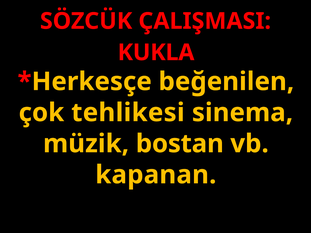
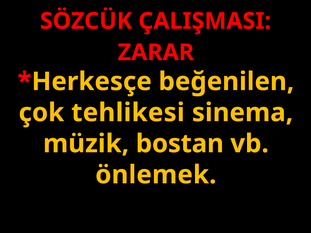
KUKLA: KUKLA -> ZARAR
kapanan: kapanan -> önlemek
